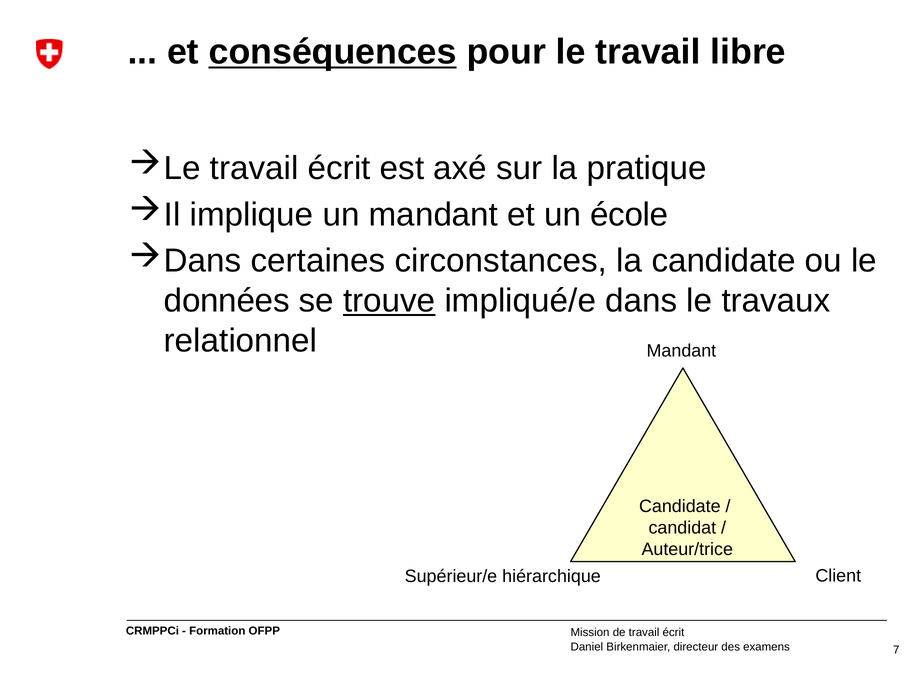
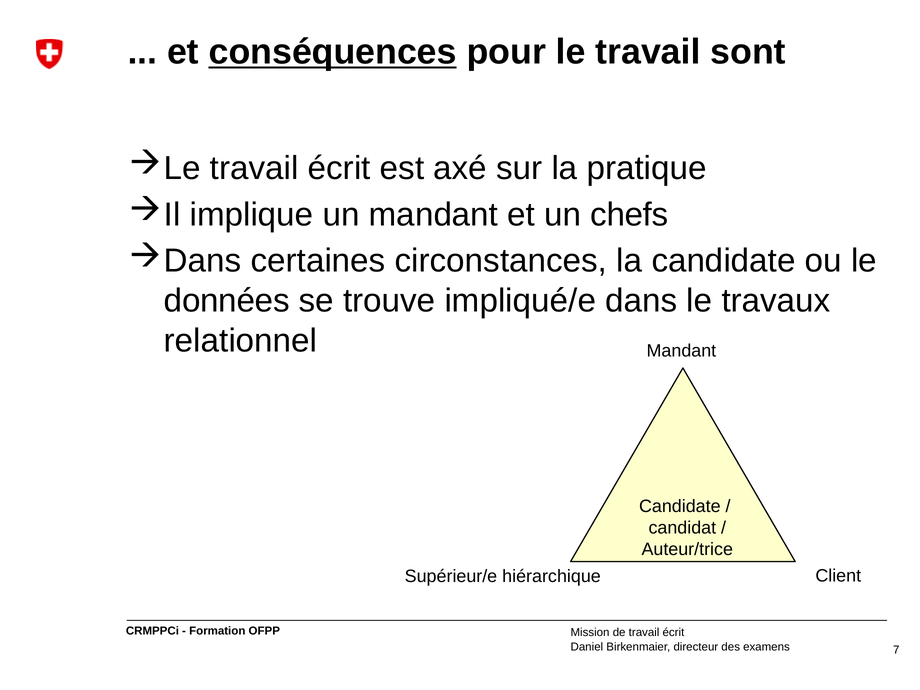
libre: libre -> sont
école: école -> chefs
trouve underline: present -> none
